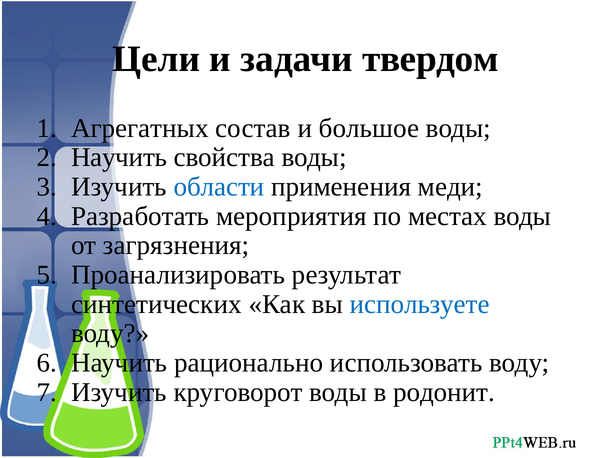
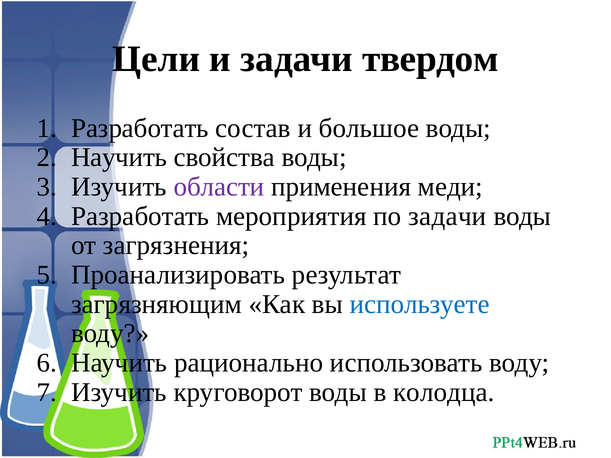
Агрегатных at (140, 128): Агрегатных -> Разработать
области colour: blue -> purple
по местах: местах -> задачи
синтетических: синтетических -> загрязняющим
родонит: родонит -> колодца
